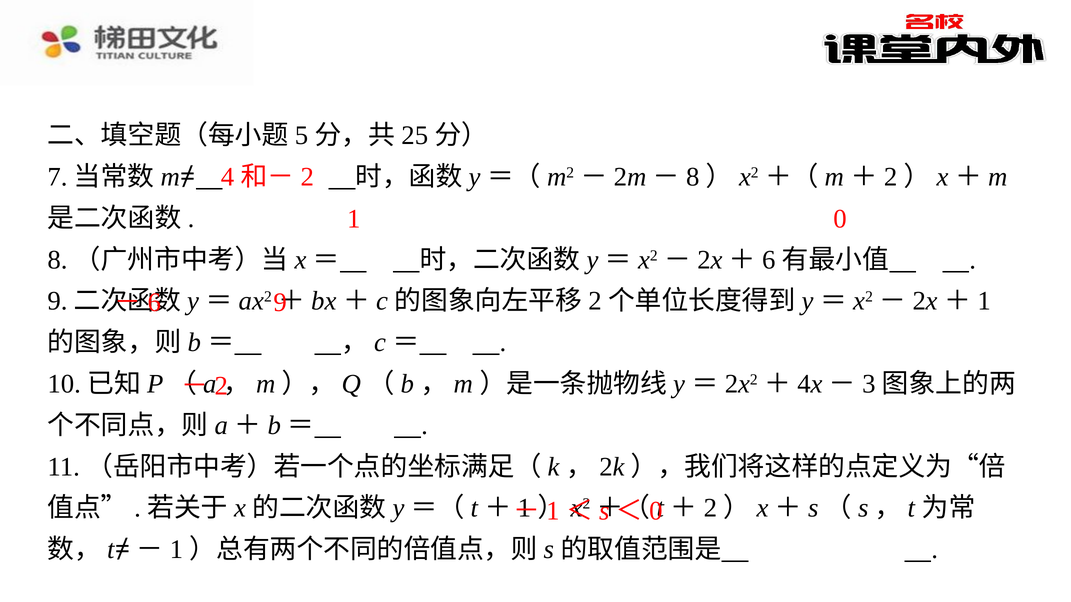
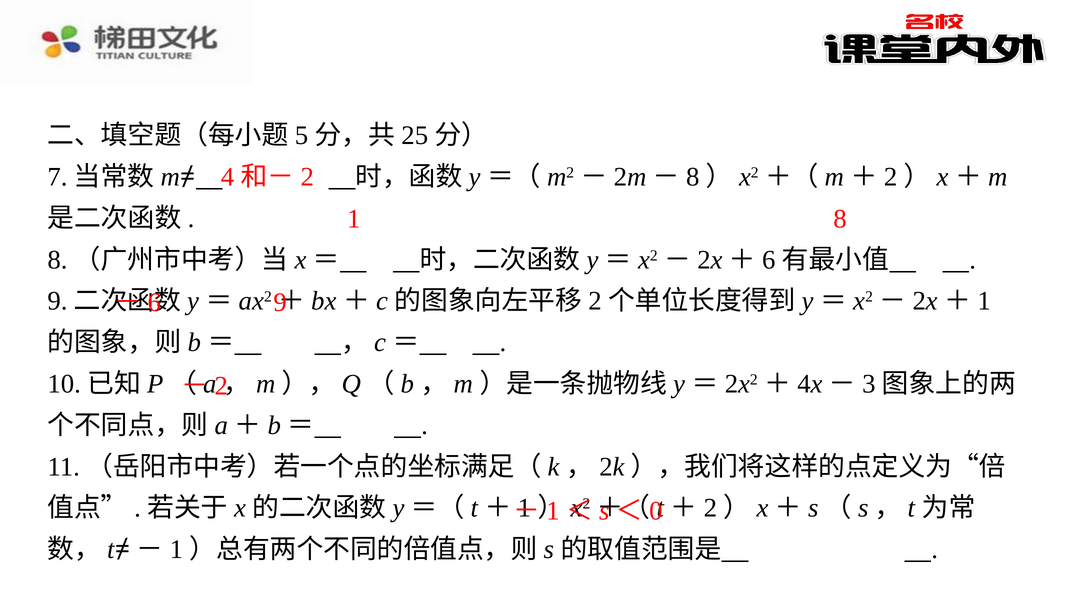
0: 0 -> 8
